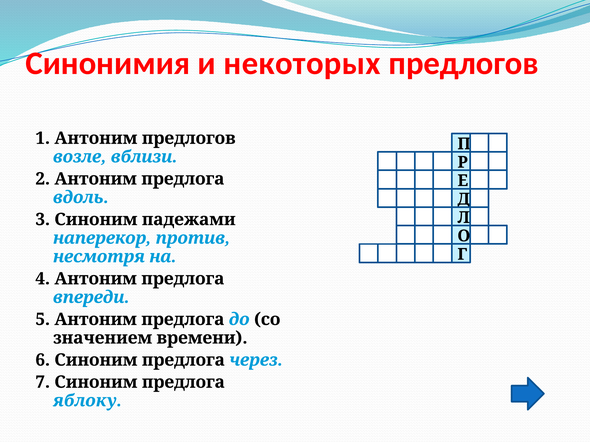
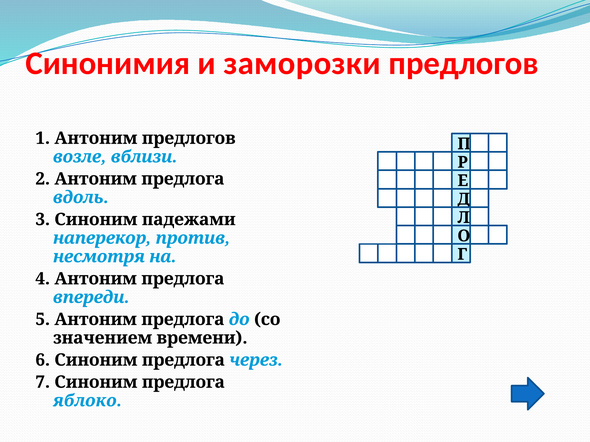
некоторых: некоторых -> заморозки
яблоку: яблоку -> яблоко
